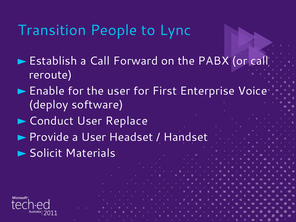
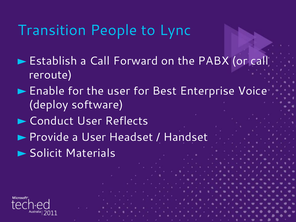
First: First -> Best
Replace: Replace -> Reflects
